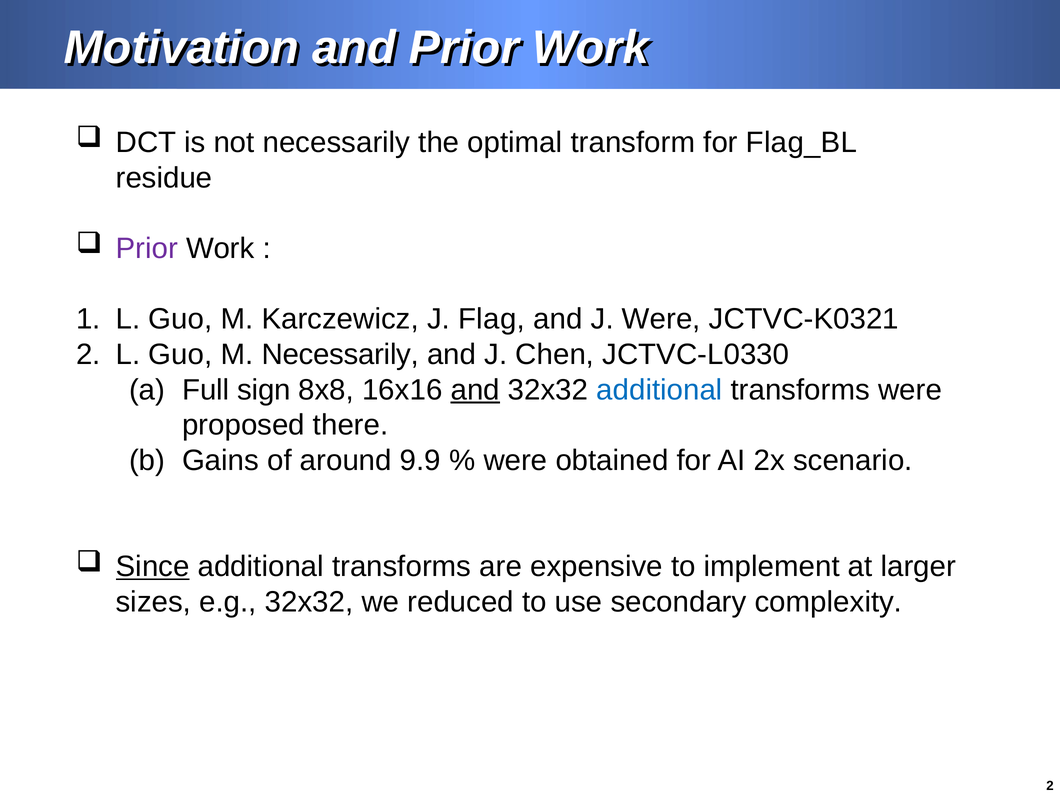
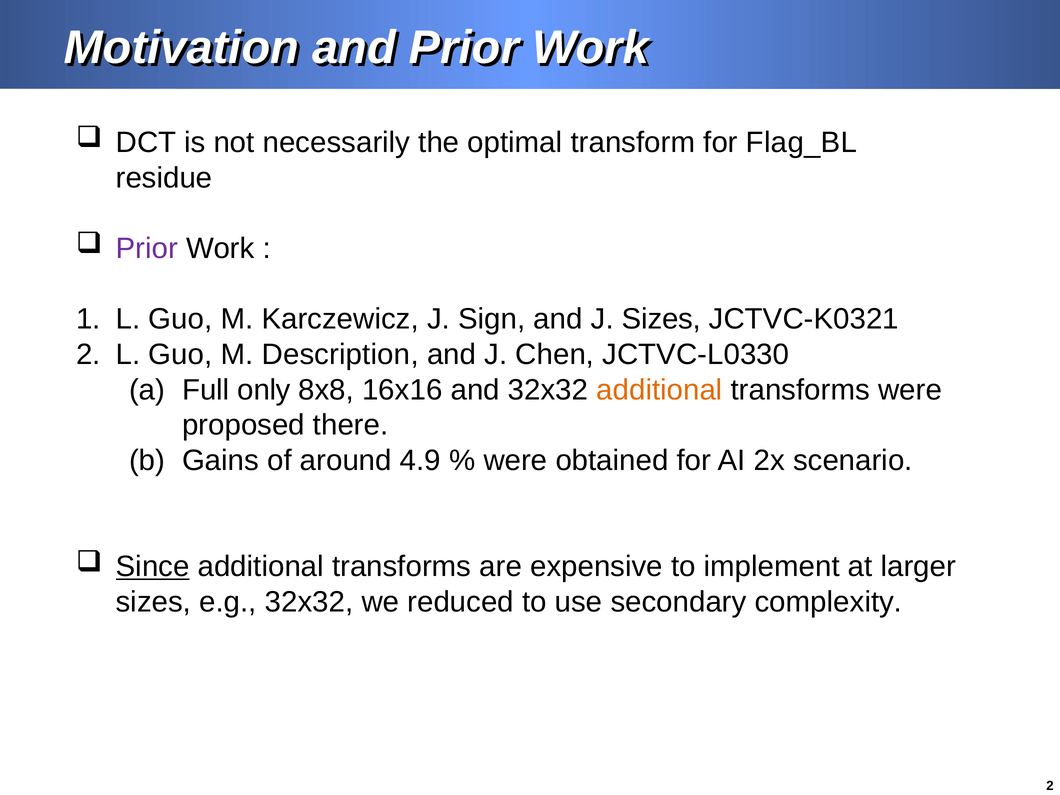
Flag: Flag -> Sign
J Were: Were -> Sizes
M Necessarily: Necessarily -> Description
sign: sign -> only
and at (475, 390) underline: present -> none
additional at (659, 390) colour: blue -> orange
9.9: 9.9 -> 4.9
